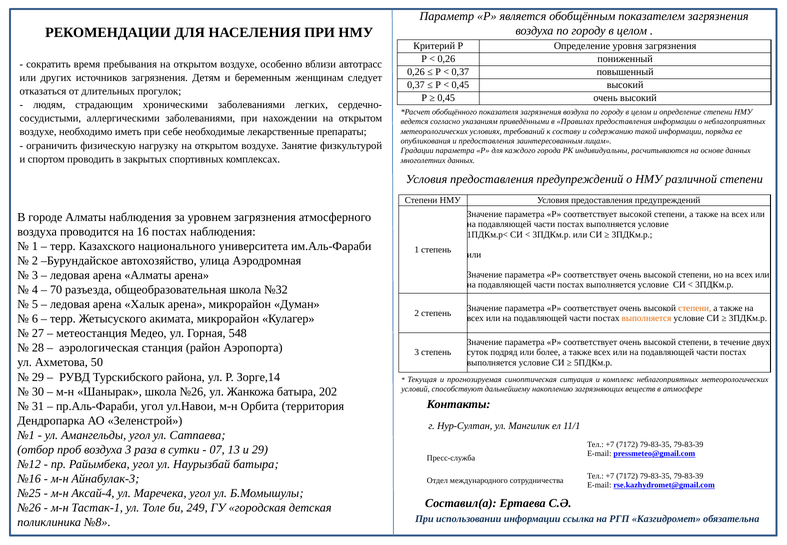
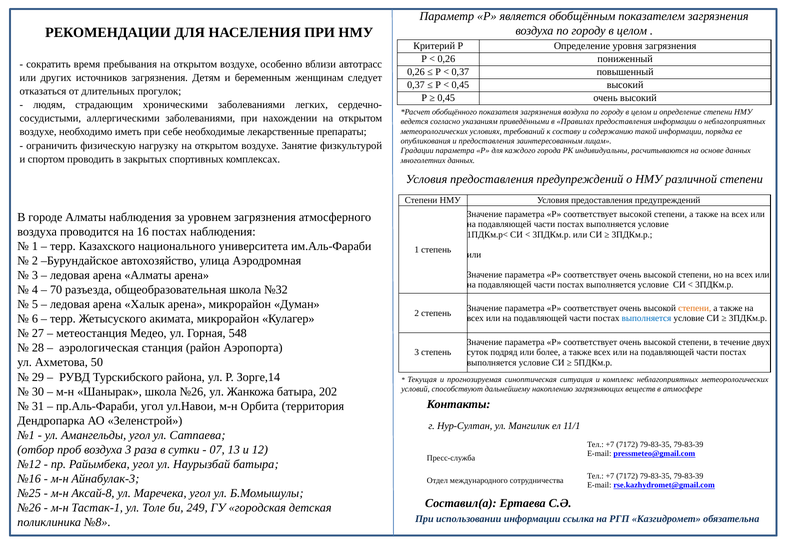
выполняется at (646, 318) colour: orange -> blue
и 29: 29 -> 12
Аксай-4: Аксай-4 -> Аксай-8
